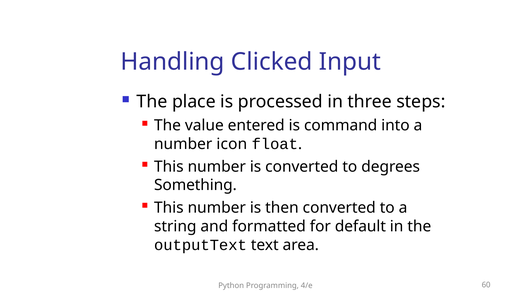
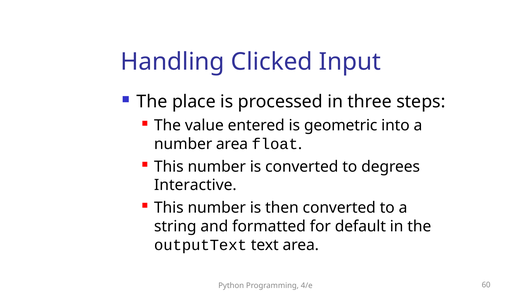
command: command -> geometric
number icon: icon -> area
Something: Something -> Interactive
